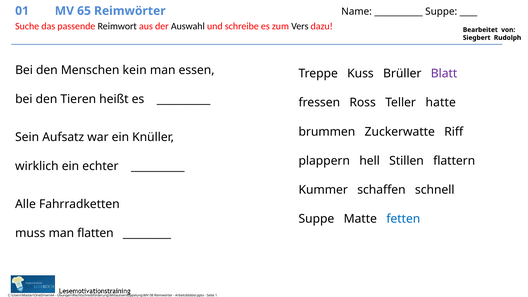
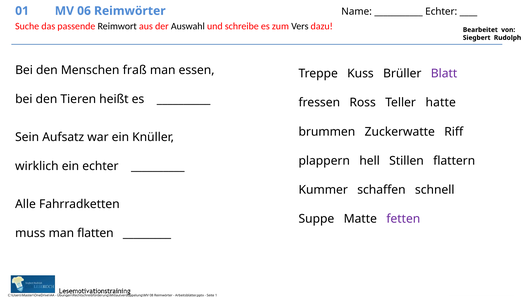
65: 65 -> 06
Suppe at (441, 12): Suppe -> Echter
kein: kein -> fraß
fetten colour: blue -> purple
